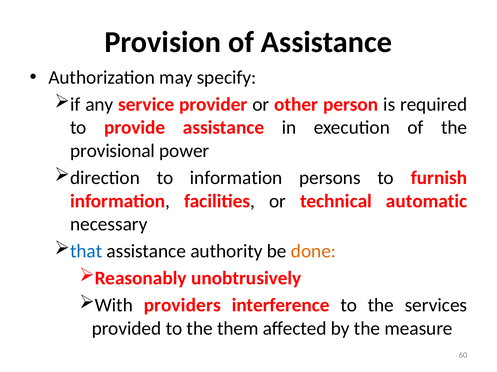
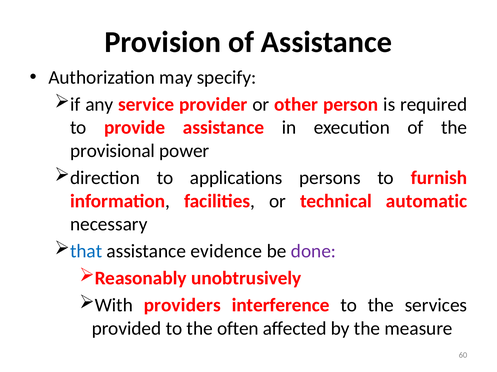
to information: information -> applications
authority: authority -> evidence
done colour: orange -> purple
them: them -> often
